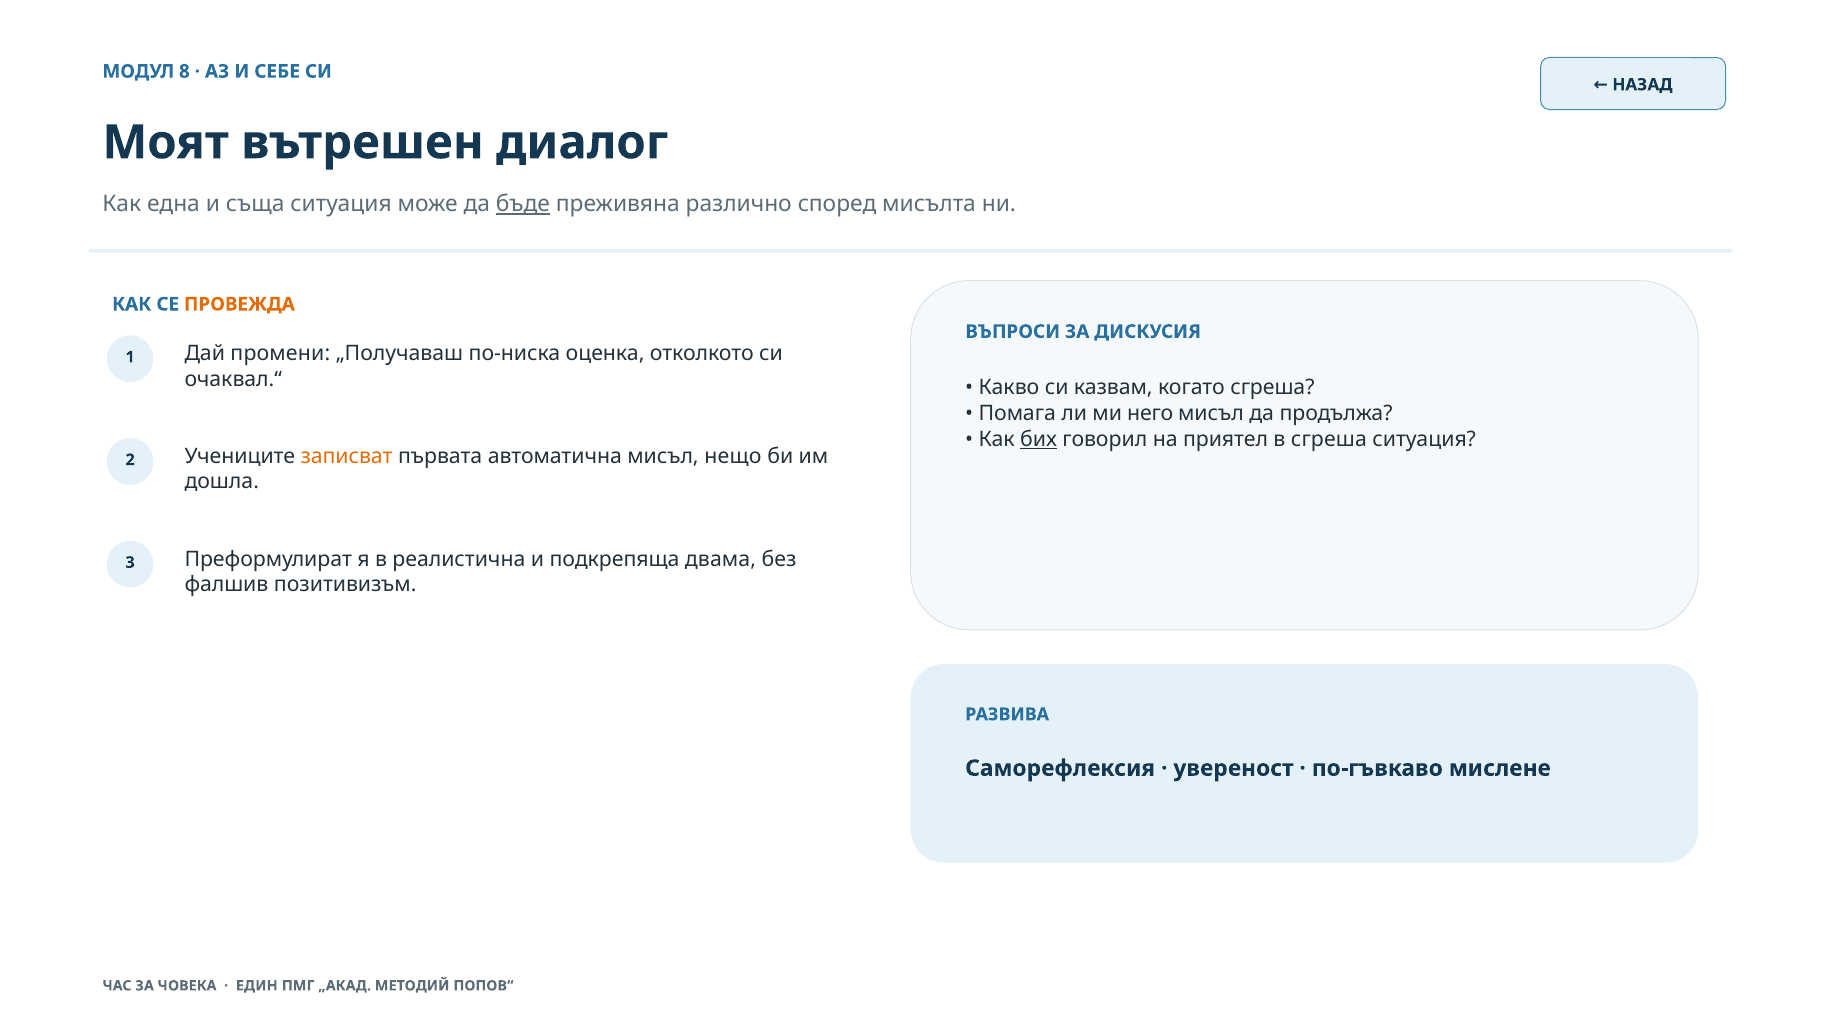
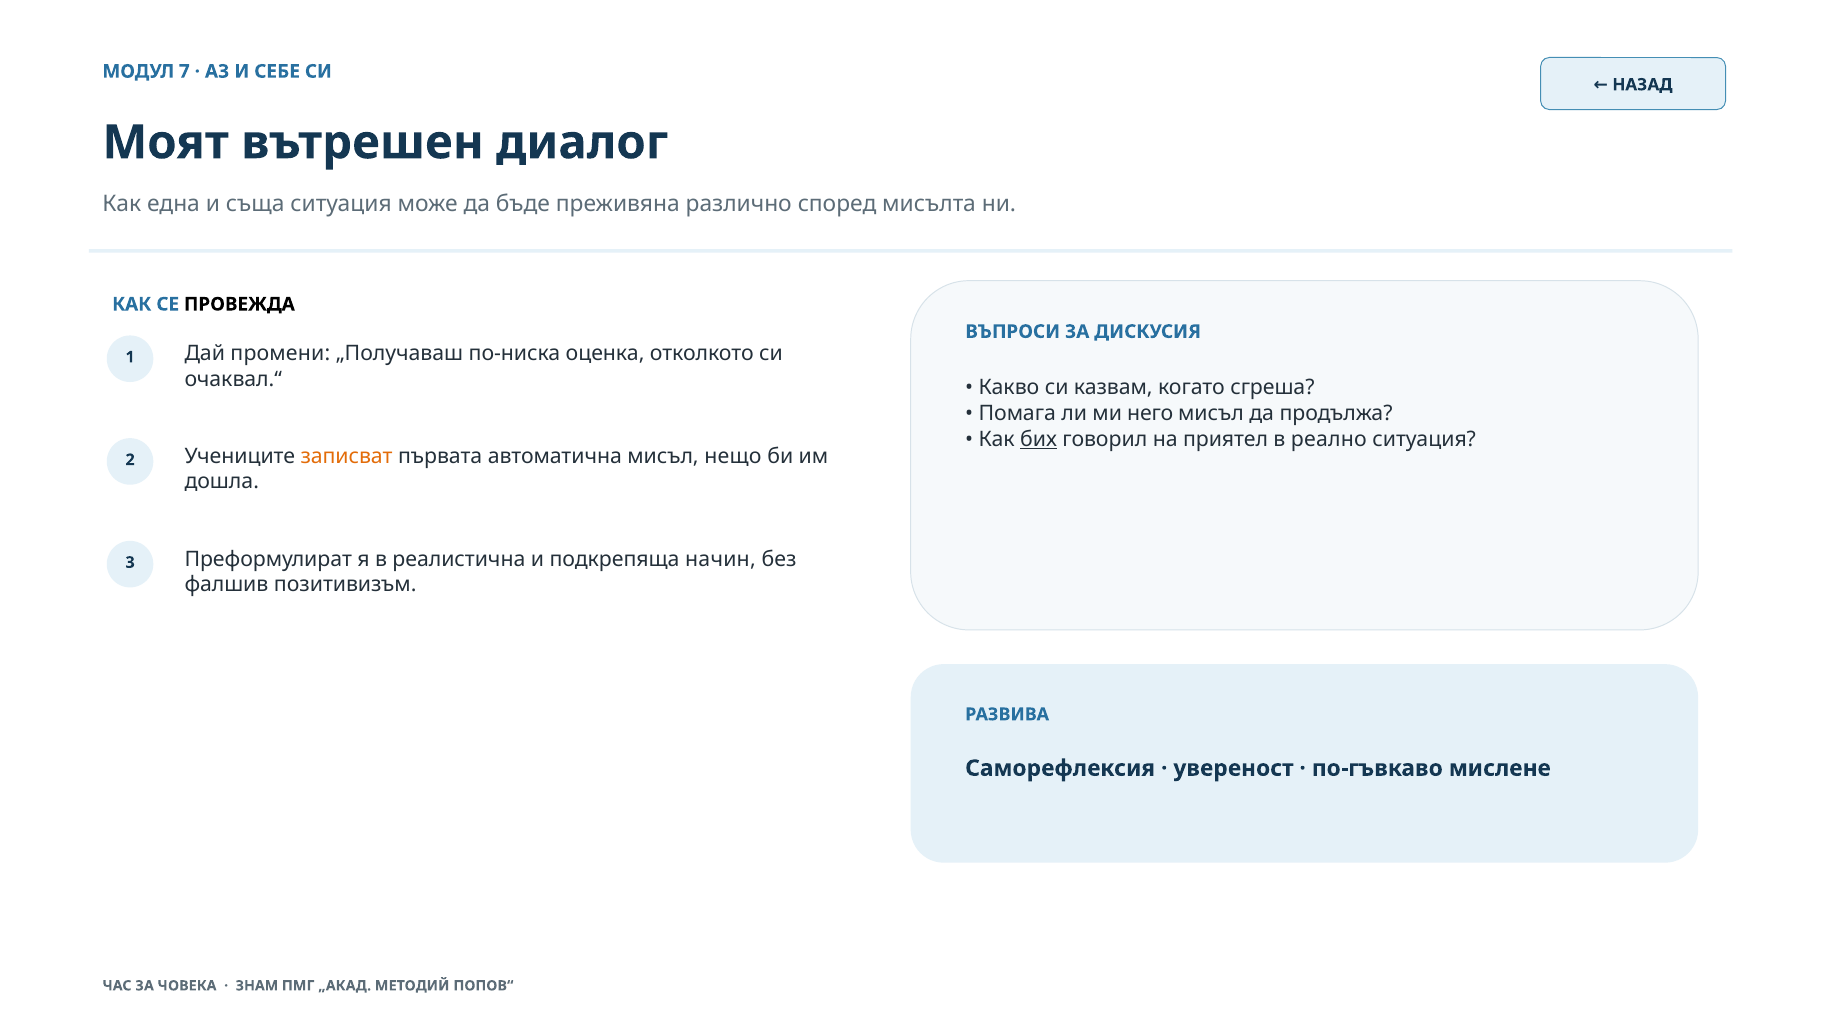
8: 8 -> 7
бъде underline: present -> none
ПРОВЕЖДА colour: orange -> black
в сгреша: сгреша -> реално
двама: двама -> начин
ЕДИН: ЕДИН -> ЗНАМ
